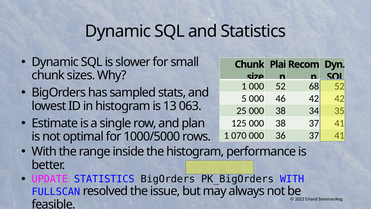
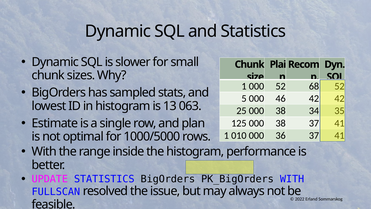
070: 070 -> 010
